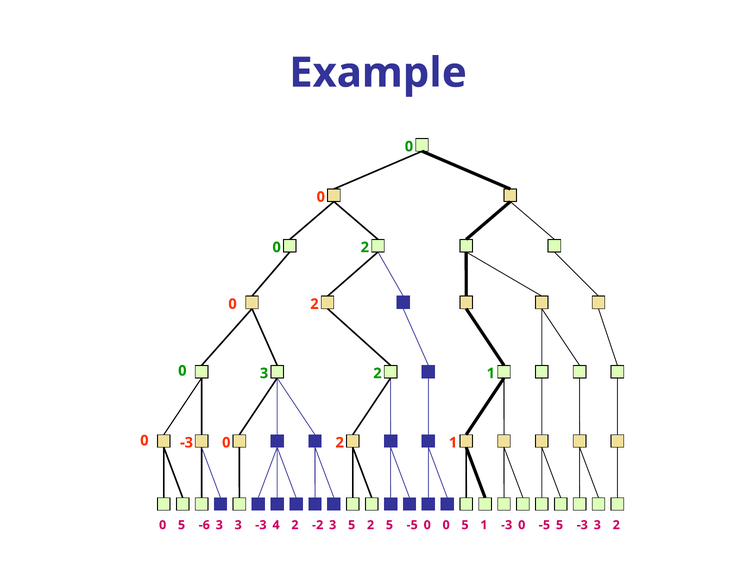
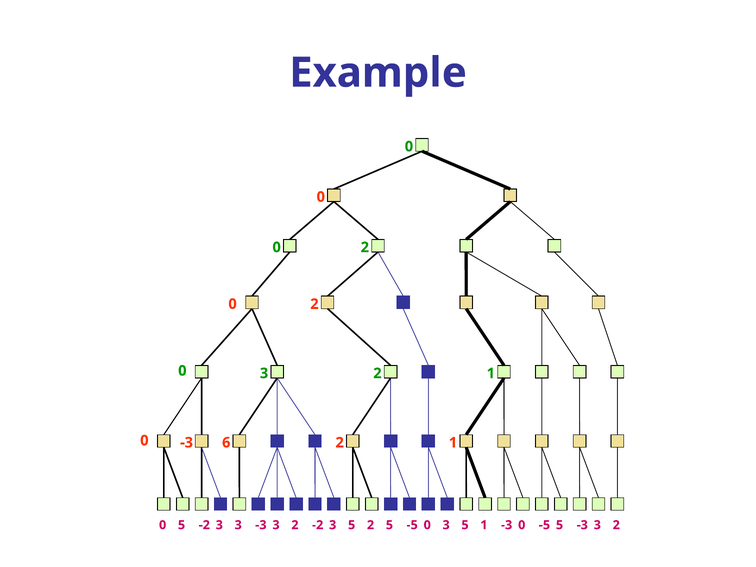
-3 0: 0 -> 6
0 5 -6: -6 -> -2
-3 4: 4 -> 3
0 at (446, 525): 0 -> 3
